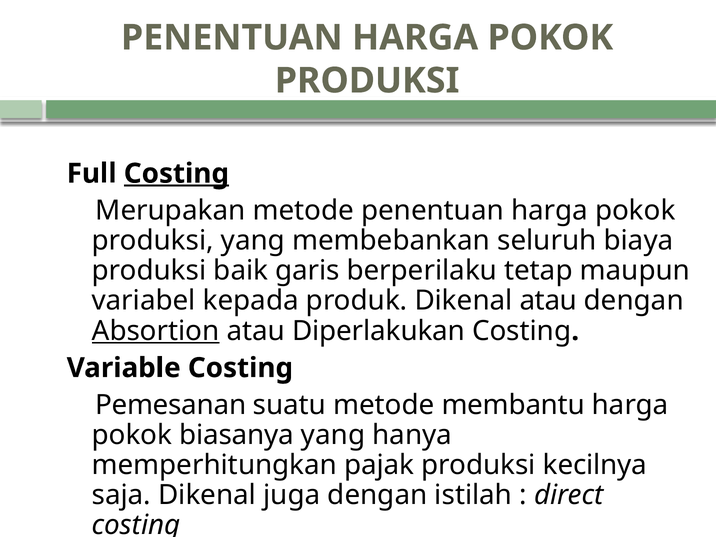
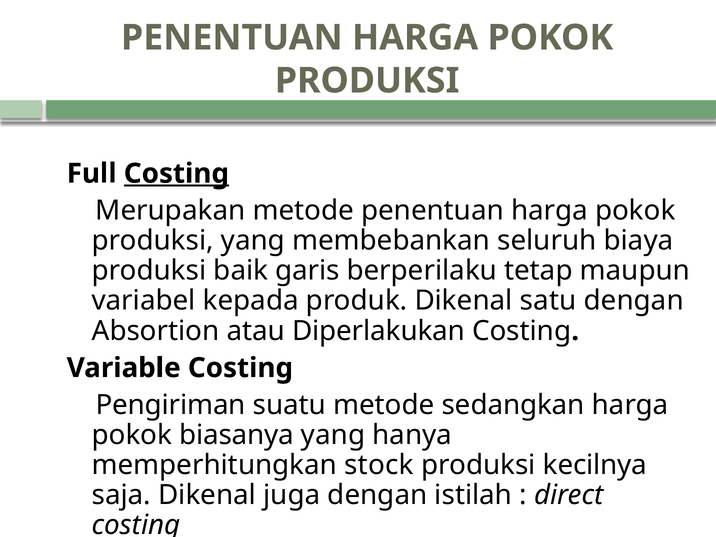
Dikenal atau: atau -> satu
Absortion underline: present -> none
Pemesanan: Pemesanan -> Pengiriman
membantu: membantu -> sedangkan
pajak: pajak -> stock
